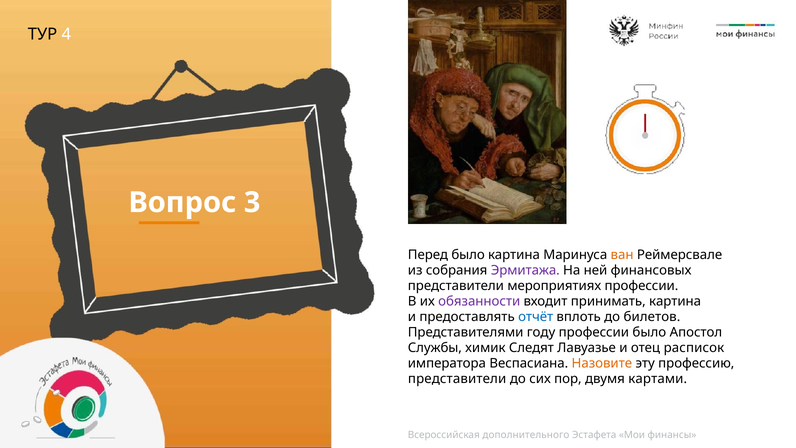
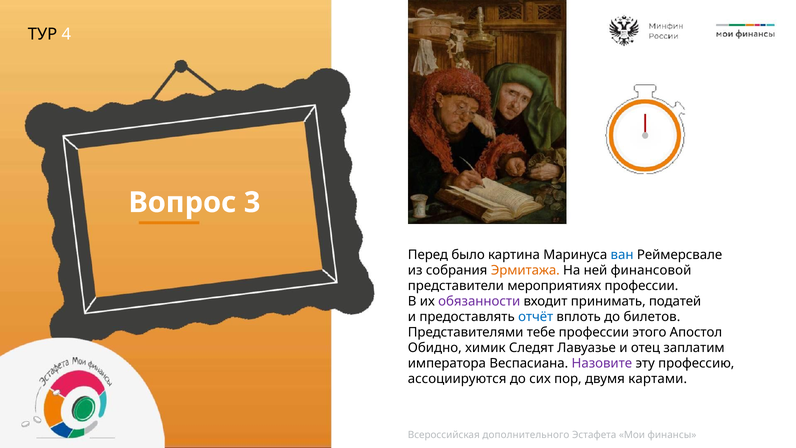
ван colour: orange -> blue
Эрмитажа colour: purple -> orange
финансовых: финансовых -> финансовой
принимать картина: картина -> податей
году: году -> тебе
профессии было: было -> этого
Службы: Службы -> Обидно
расписок: расписок -> заплатим
Назовите colour: orange -> purple
представители at (457, 379): представители -> ассоциируются
